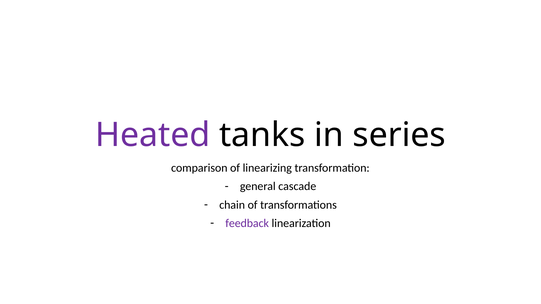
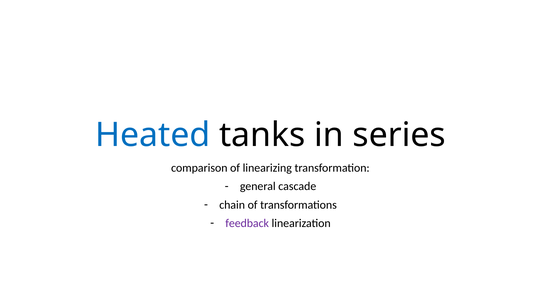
Heated colour: purple -> blue
